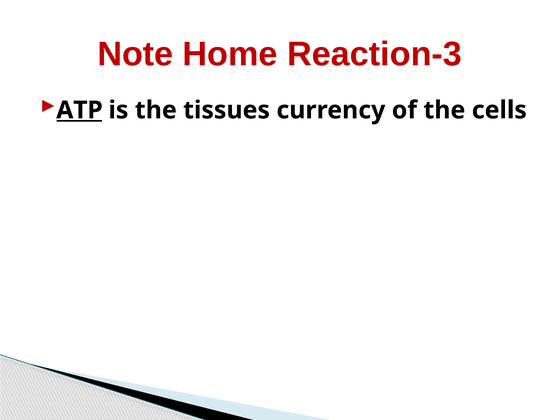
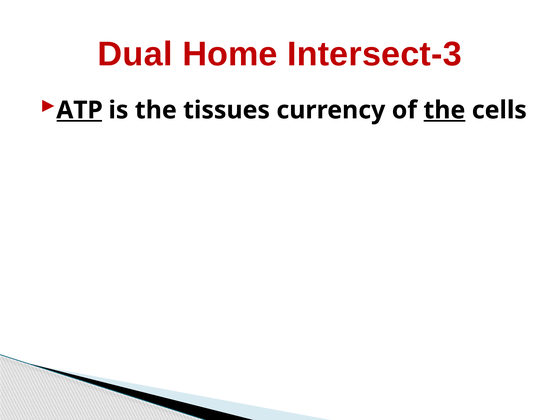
Note: Note -> Dual
Reaction-3: Reaction-3 -> Intersect-3
the at (444, 110) underline: none -> present
